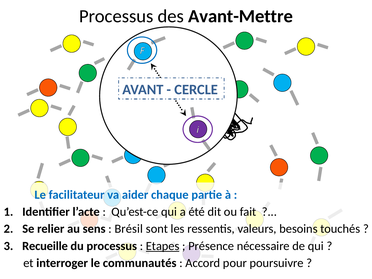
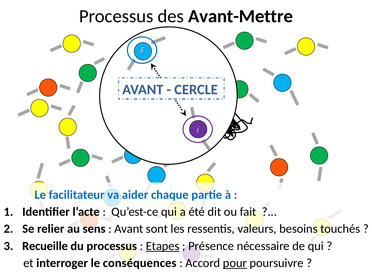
Brésil at (129, 229): Brésil -> Avant
communautés: communautés -> conséquences
pour underline: none -> present
